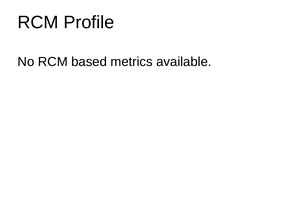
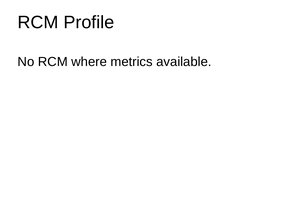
based: based -> where
